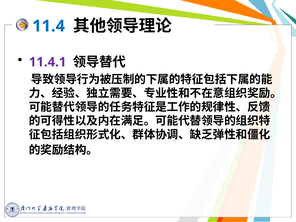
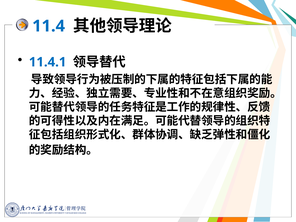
11.4.1 colour: purple -> blue
